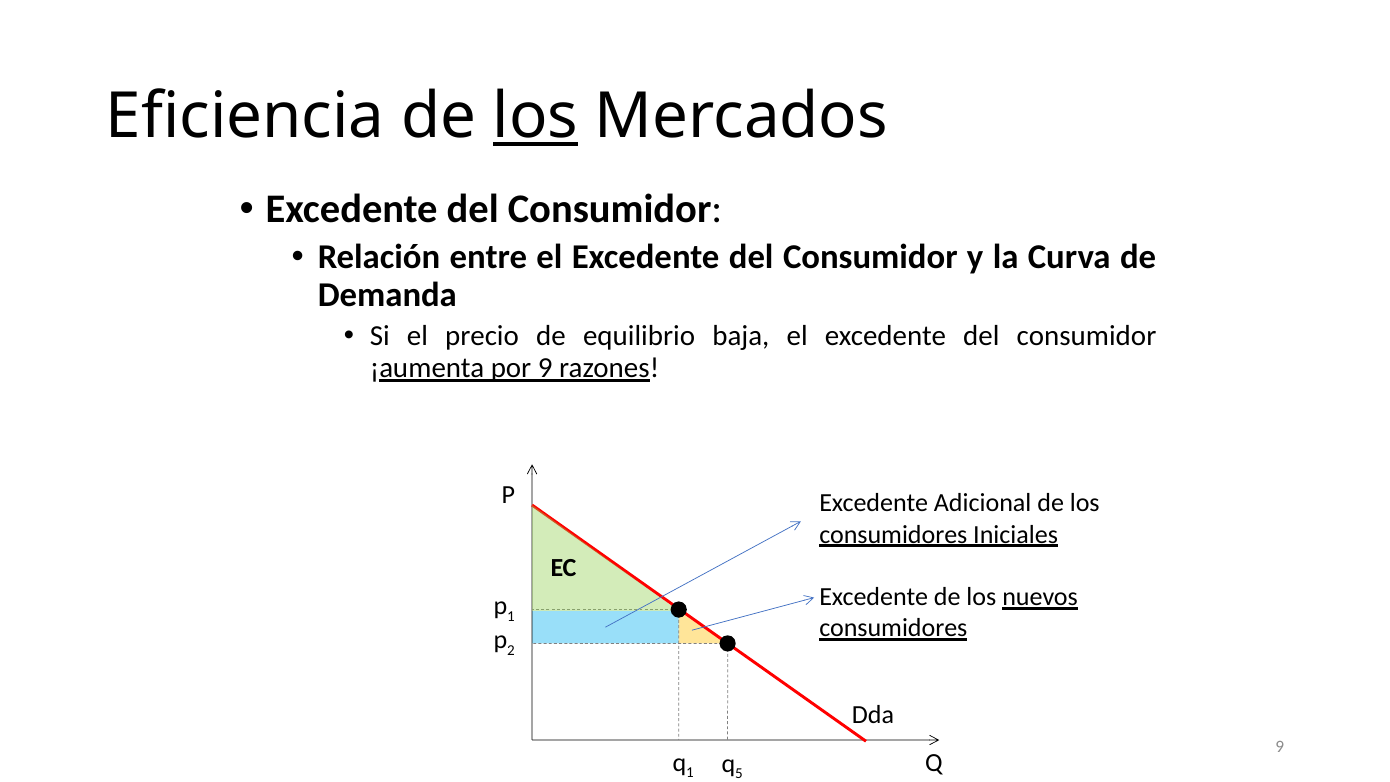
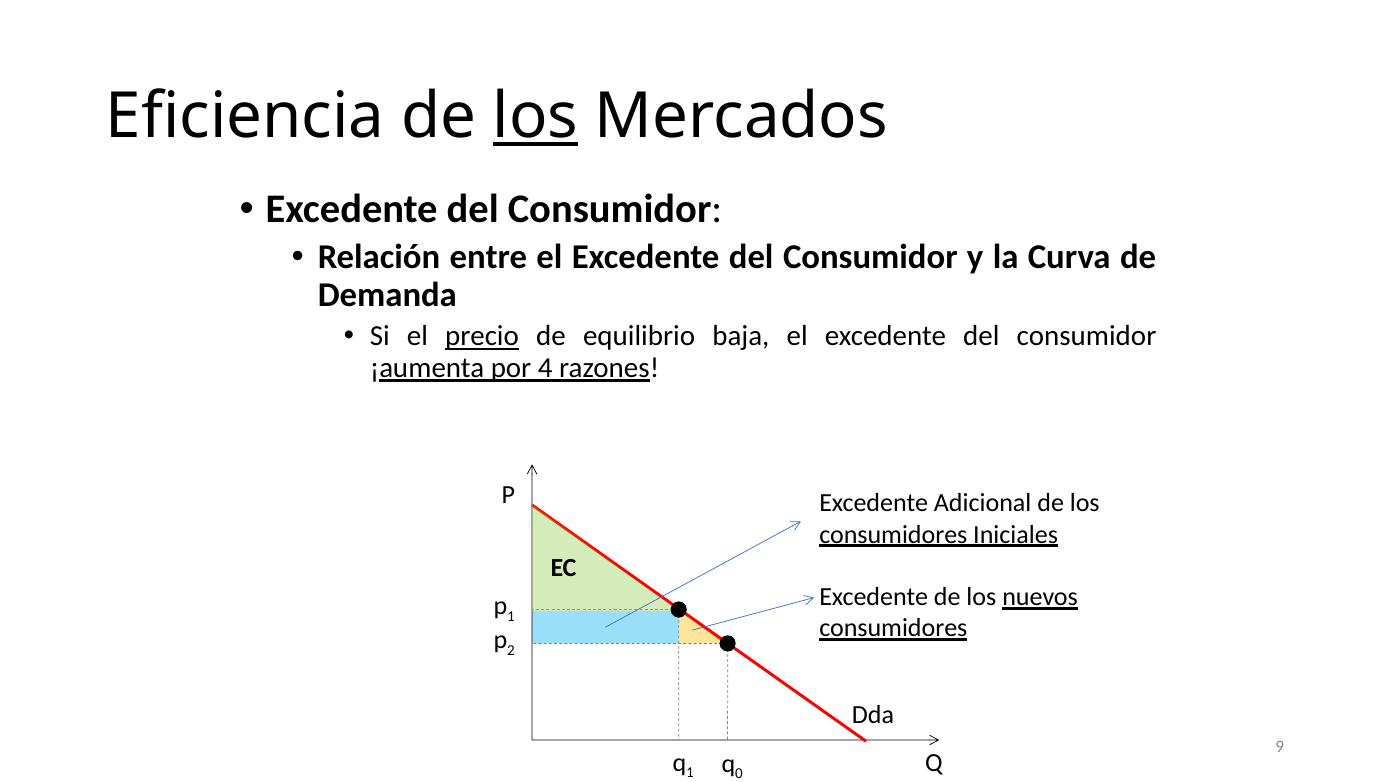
precio underline: none -> present
por 9: 9 -> 4
5: 5 -> 0
